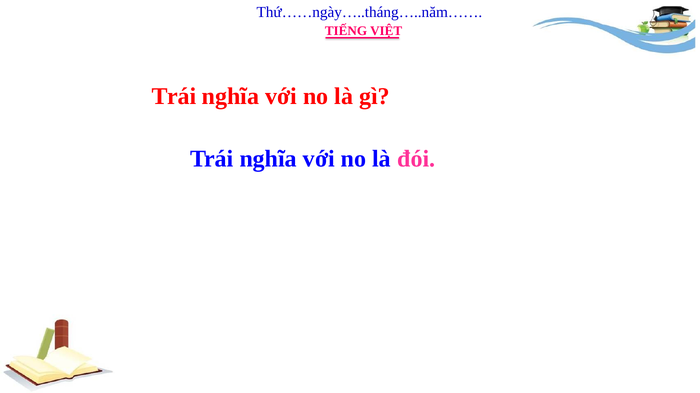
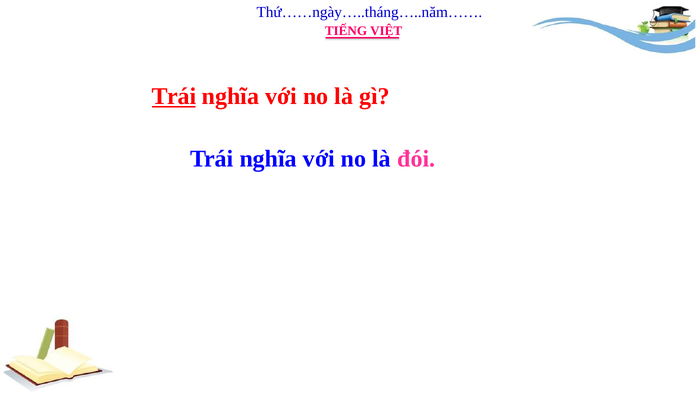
Trái at (174, 96) underline: none -> present
